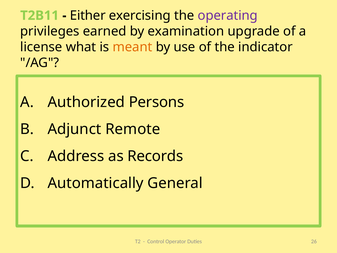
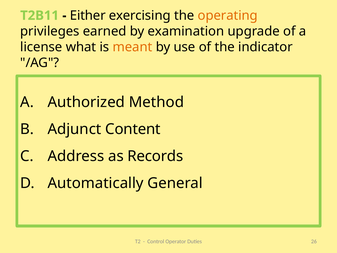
operating colour: purple -> orange
Persons: Persons -> Method
Remote: Remote -> Content
